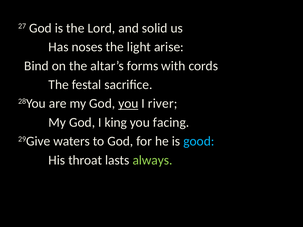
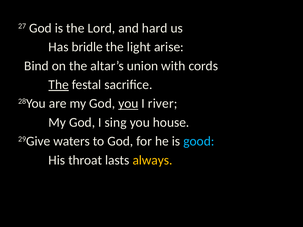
solid: solid -> hard
noses: noses -> bridle
forms: forms -> union
The at (59, 85) underline: none -> present
king: king -> sing
facing: facing -> house
always colour: light green -> yellow
